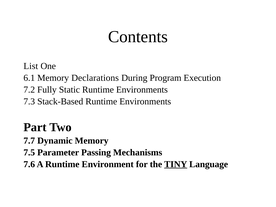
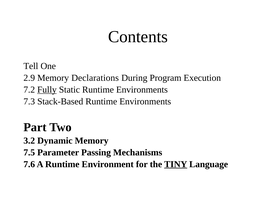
List: List -> Tell
6.1: 6.1 -> 2.9
Fully underline: none -> present
7.7: 7.7 -> 3.2
